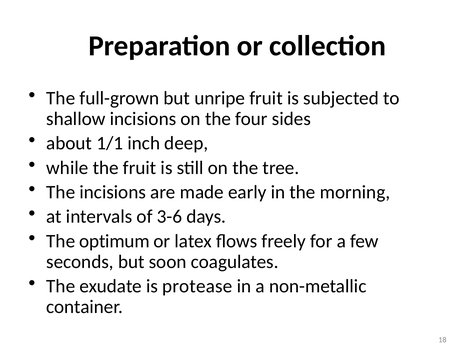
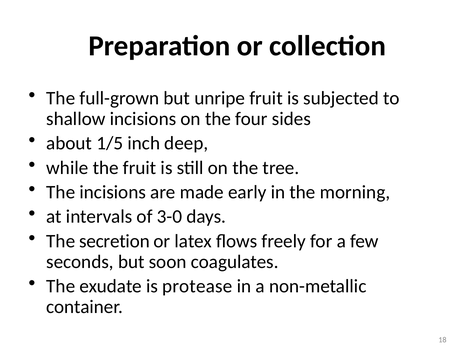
1/1: 1/1 -> 1/5
3-6: 3-6 -> 3-0
optimum: optimum -> secretion
